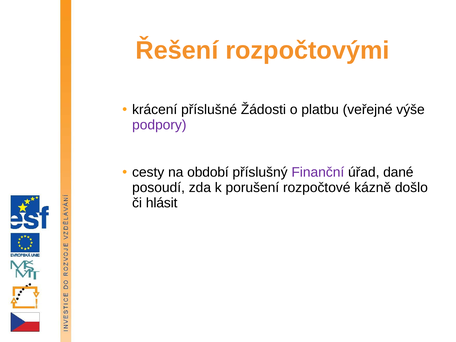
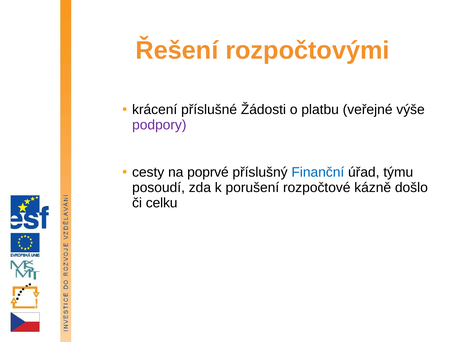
období: období -> poprvé
Finanční colour: purple -> blue
dané: dané -> týmu
hlásit: hlásit -> celku
